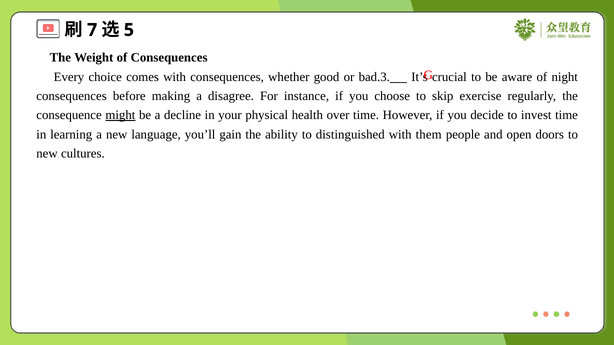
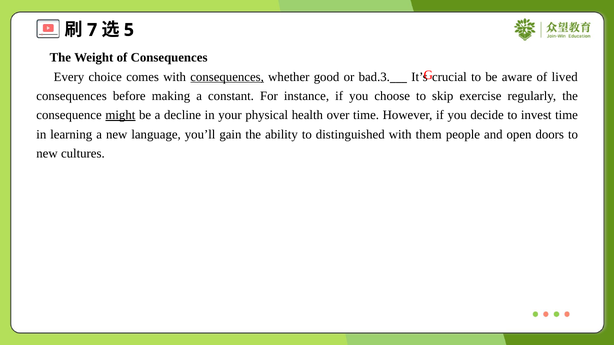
consequences at (227, 77) underline: none -> present
night: night -> lived
disagree: disagree -> constant
